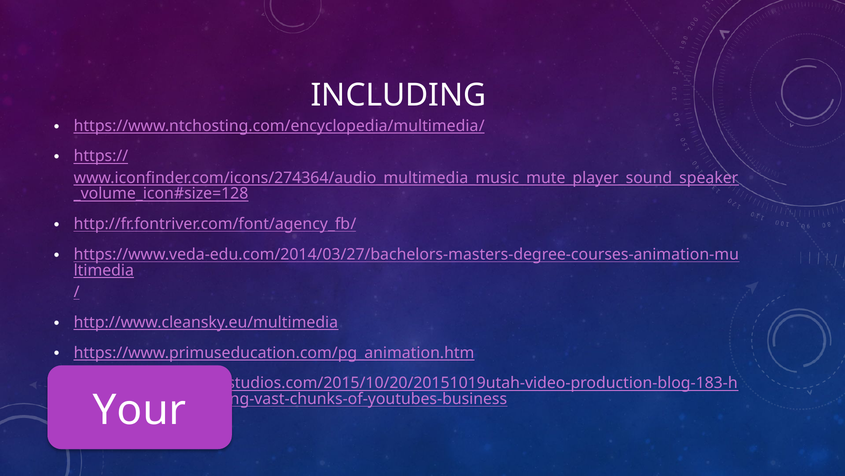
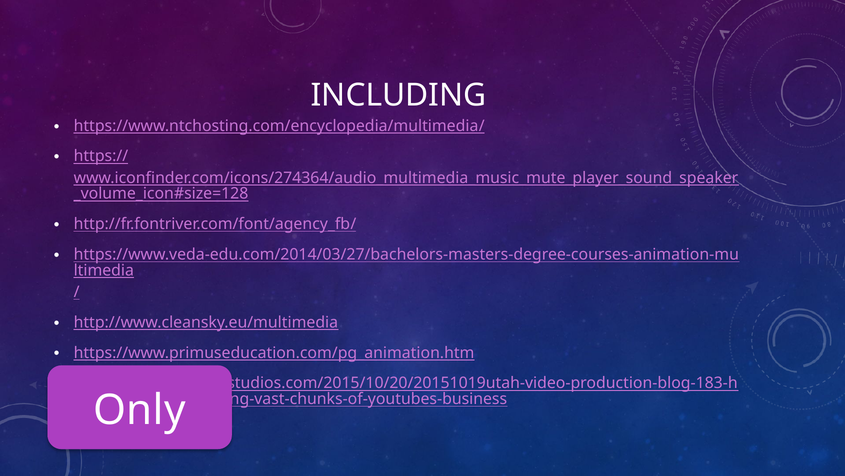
Your: Your -> Only
